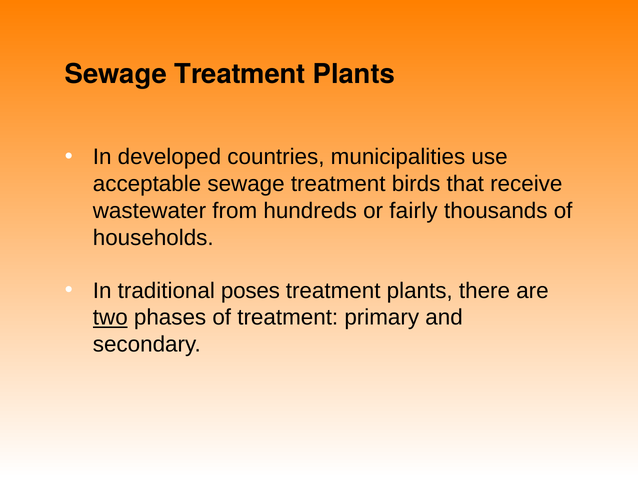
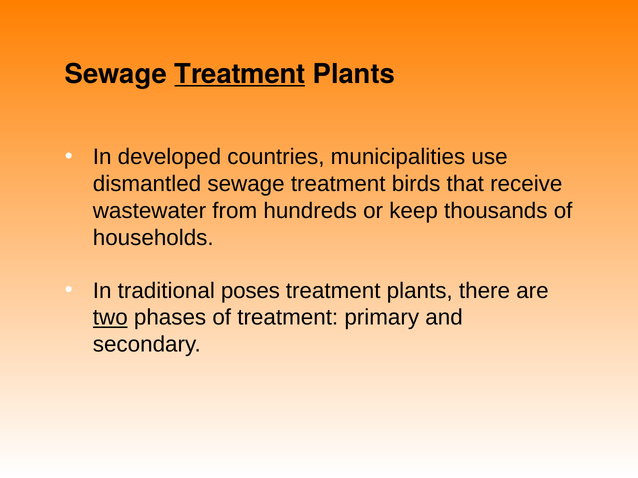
Treatment at (240, 74) underline: none -> present
acceptable: acceptable -> dismantled
fairly: fairly -> keep
